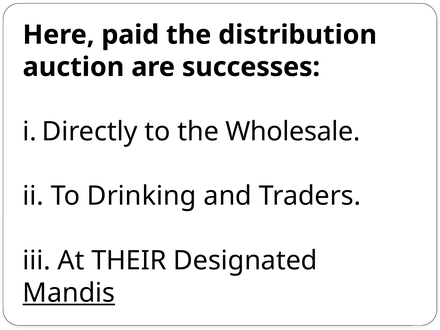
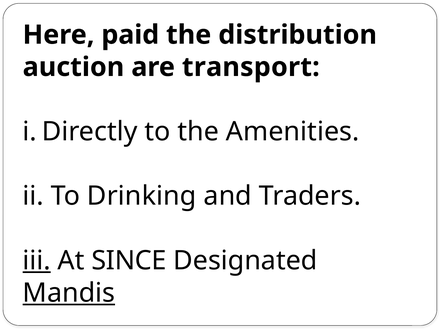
successes: successes -> transport
Wholesale: Wholesale -> Amenities
iii underline: none -> present
THEIR: THEIR -> SINCE
